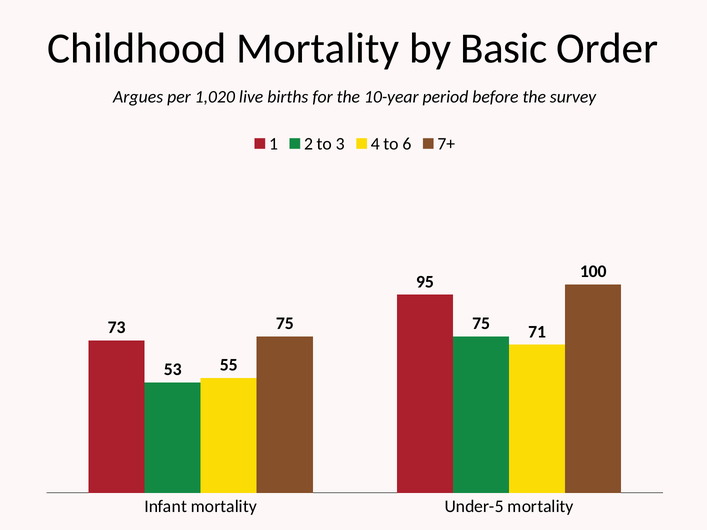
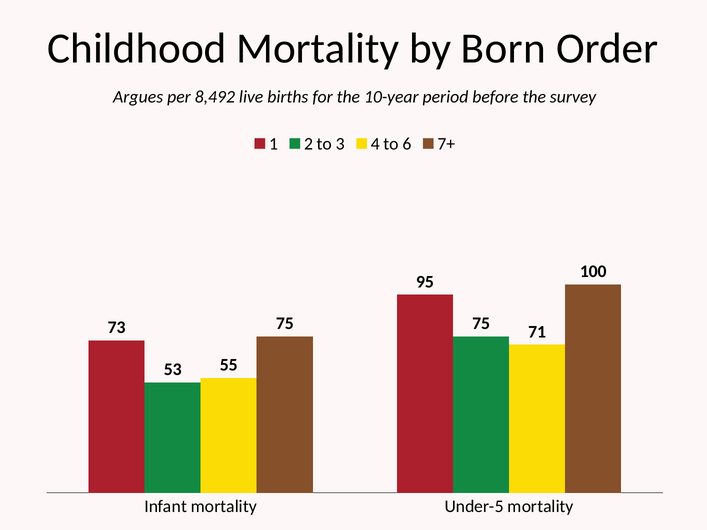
Basic: Basic -> Born
1,020: 1,020 -> 8,492
